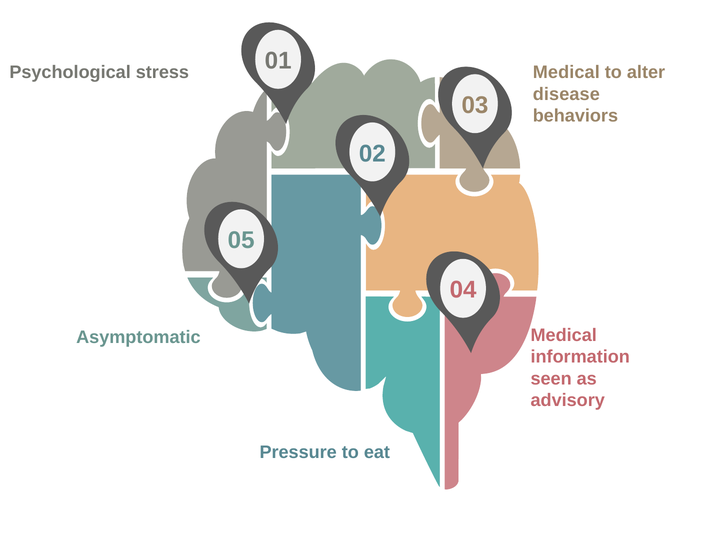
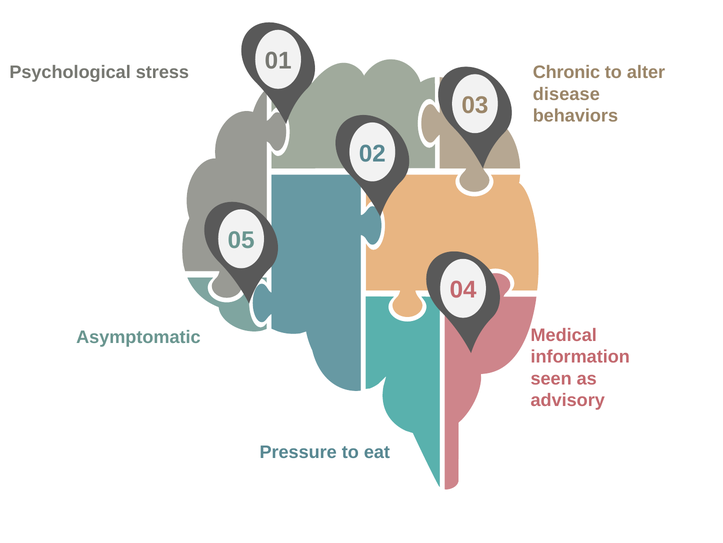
Medical at (566, 72): Medical -> Chronic
